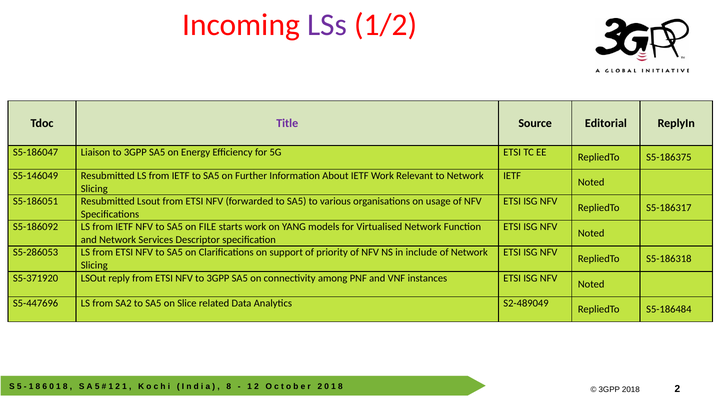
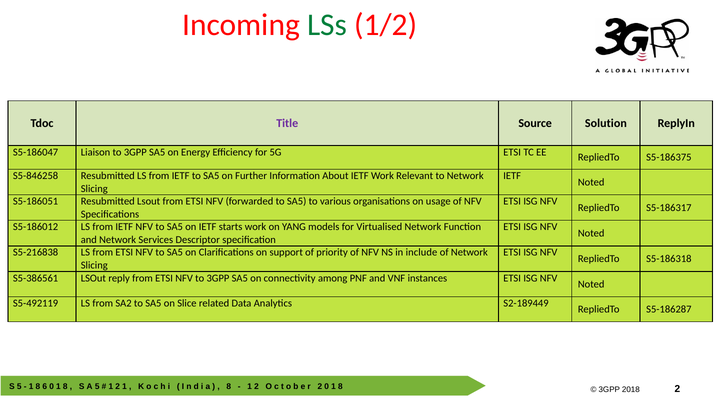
LSs colour: purple -> green
Editorial: Editorial -> Solution
S5-146049: S5-146049 -> S5-846258
S5-186092: S5-186092 -> S5-186012
on FILE: FILE -> IETF
S5-286053: S5-286053 -> S5-216838
S5-371920: S5-371920 -> S5-386561
S5-447696: S5-447696 -> S5-492119
S2-489049: S2-489049 -> S2-189449
S5-186484: S5-186484 -> S5-186287
